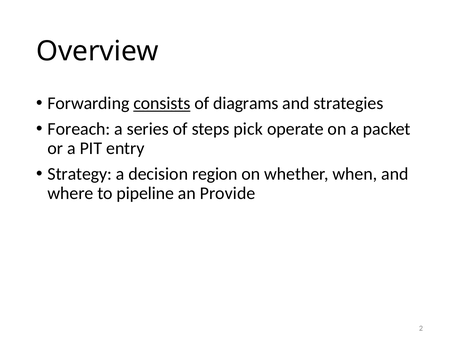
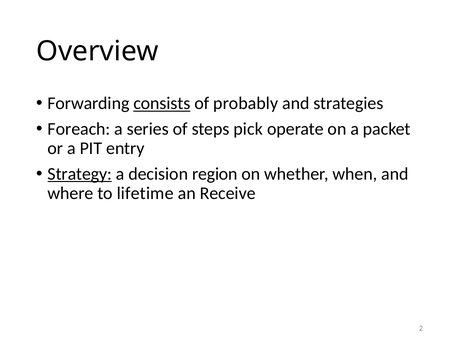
diagrams: diagrams -> probably
Strategy underline: none -> present
pipeline: pipeline -> lifetime
Provide: Provide -> Receive
